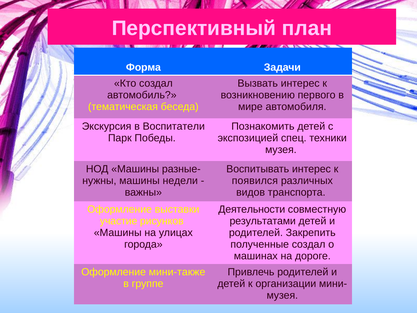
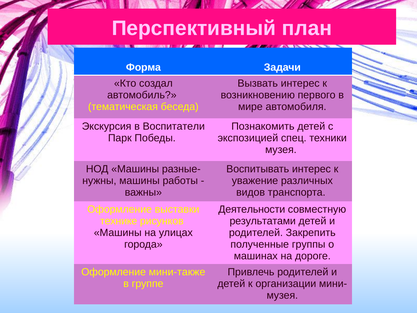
недели: недели -> работы
появился: появился -> уважение
участие: участие -> технике
полученные создал: создал -> группы
